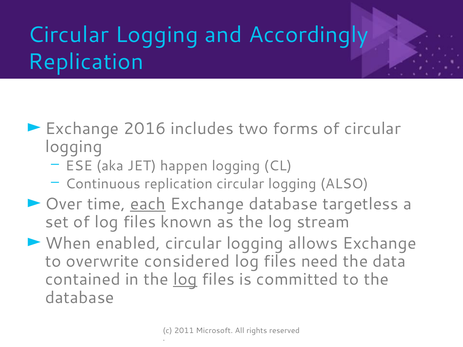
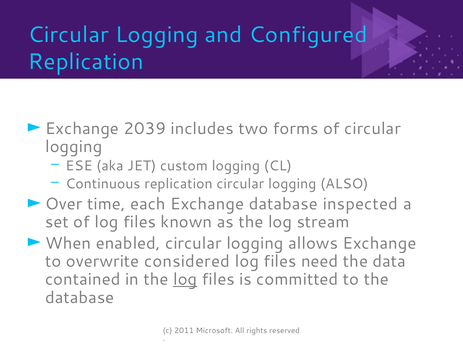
Accordingly: Accordingly -> Configured
2016: 2016 -> 2039
happen: happen -> custom
each underline: present -> none
targetless: targetless -> inspected
